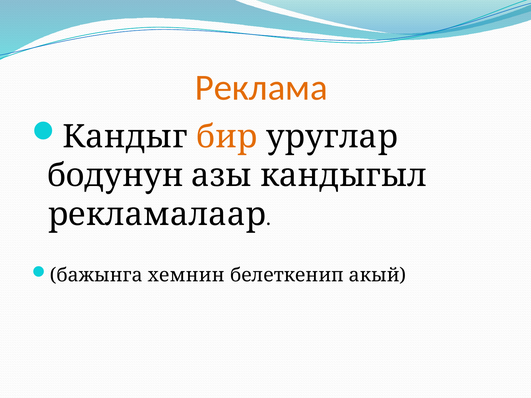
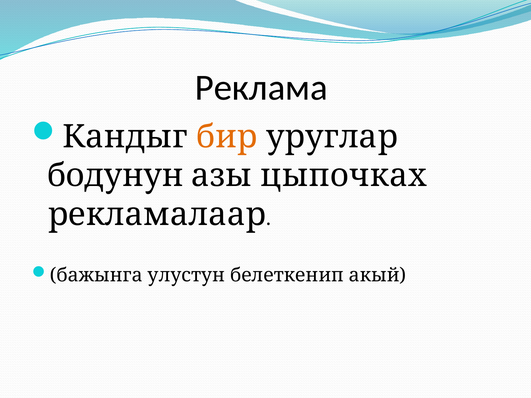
Реклама colour: orange -> black
кандыгыл: кандыгыл -> цыпочках
хемнин: хемнин -> улустун
